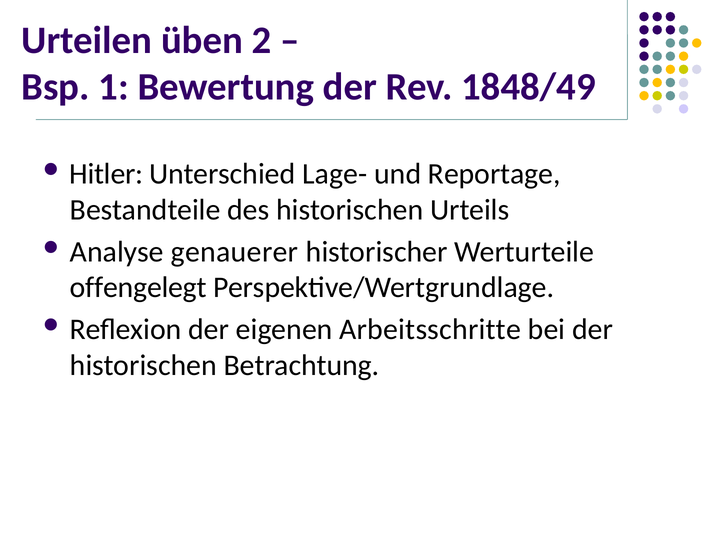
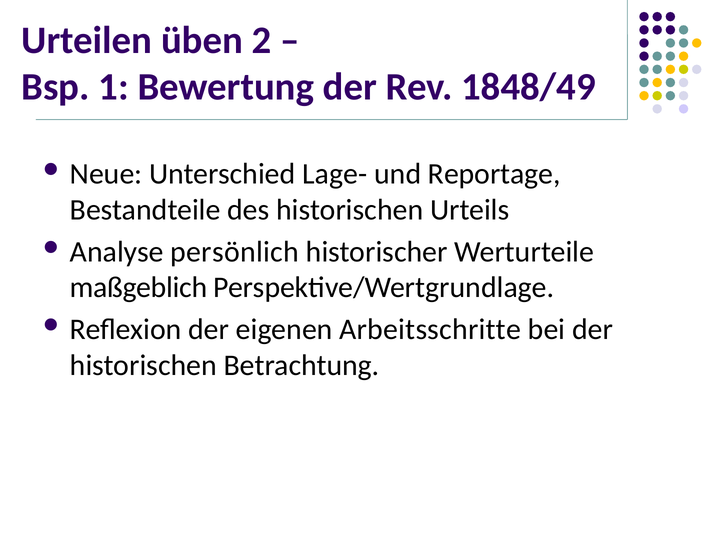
Hitler: Hitler -> Neue
genauerer: genauerer -> persönlich
offengelegt: offengelegt -> maßgeblich
